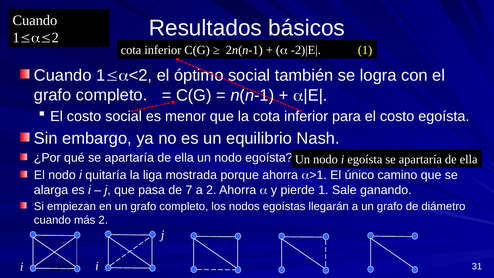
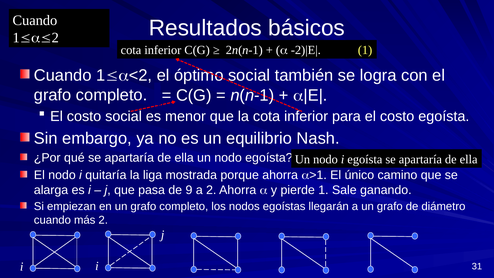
7: 7 -> 9
